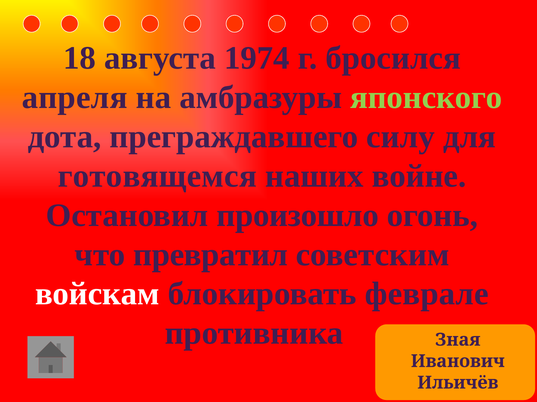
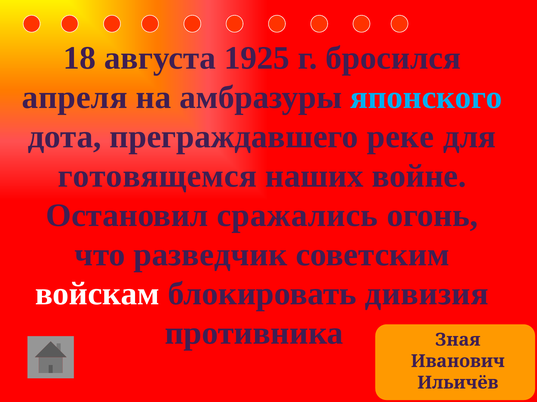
1974: 1974 -> 1925
японского colour: light green -> light blue
силу: силу -> реке
произошло: произошло -> сражались
превратил: превратил -> разведчик
феврале: феврале -> дивизия
